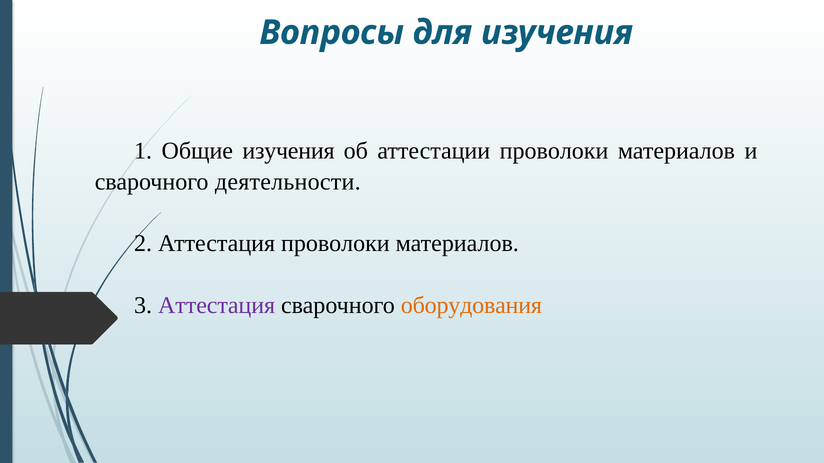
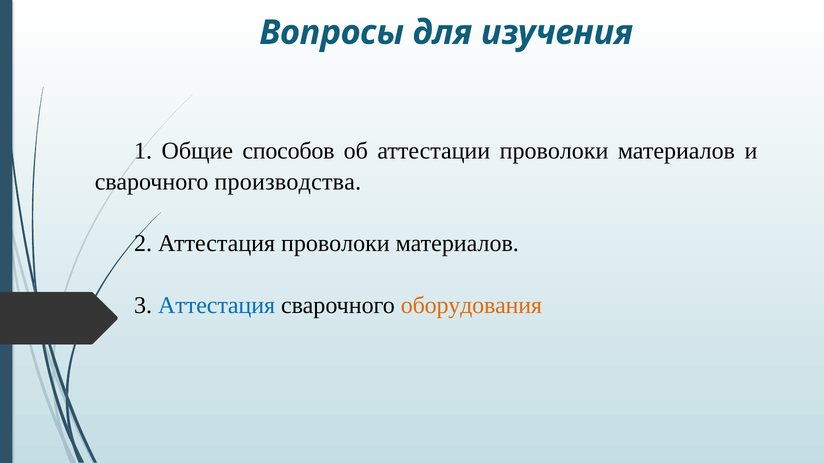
Общие изучения: изучения -> способов
деятельности: деятельности -> производства
Аттестация at (217, 305) colour: purple -> blue
